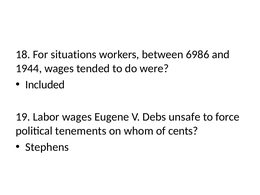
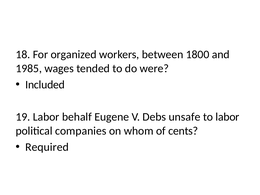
situations: situations -> organized
6986: 6986 -> 1800
1944: 1944 -> 1985
Labor wages: wages -> behalf
to force: force -> labor
tenements: tenements -> companies
Stephens: Stephens -> Required
